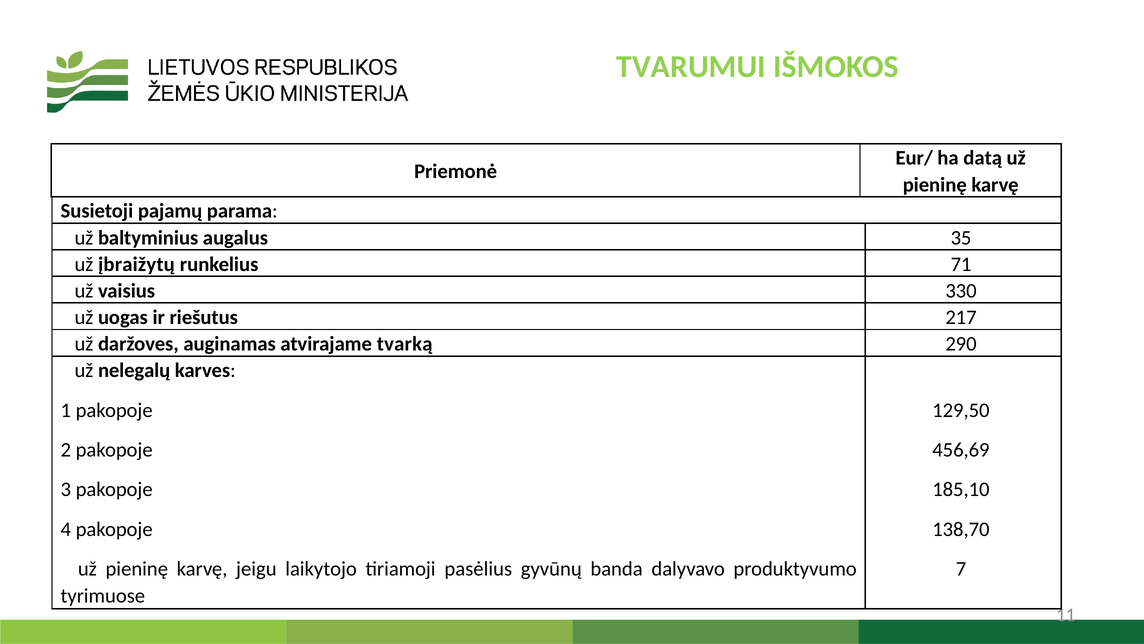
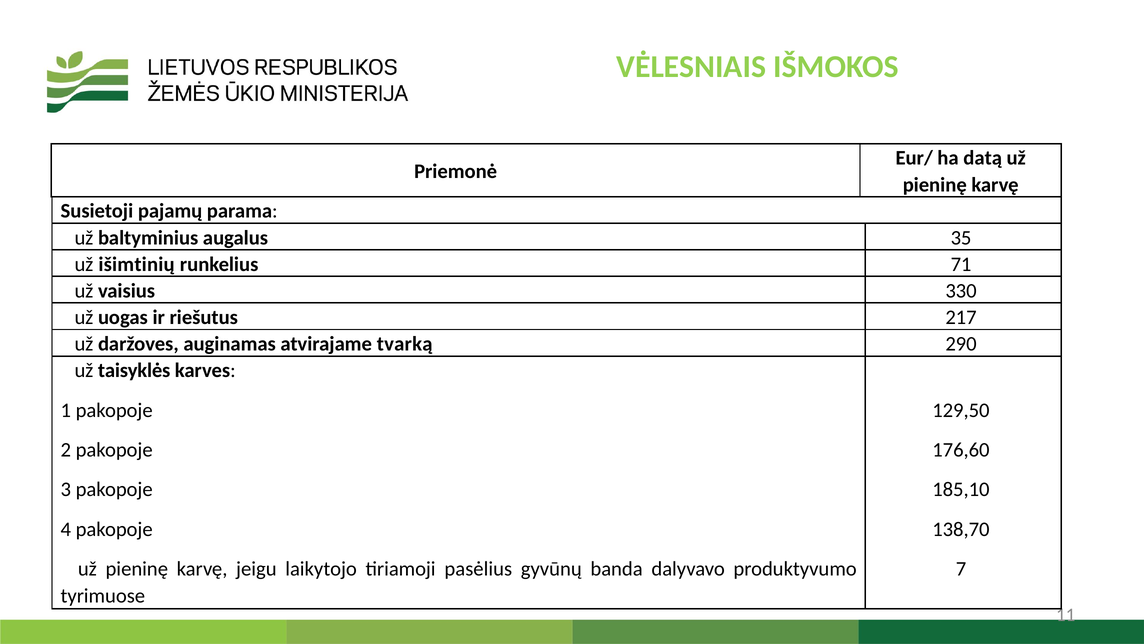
TVARUMUI: TVARUMUI -> VĖLESNIAIS
įbraižytų: įbraižytų -> išimtinių
nelegalų: nelegalų -> taisyklės
456,69: 456,69 -> 176,60
